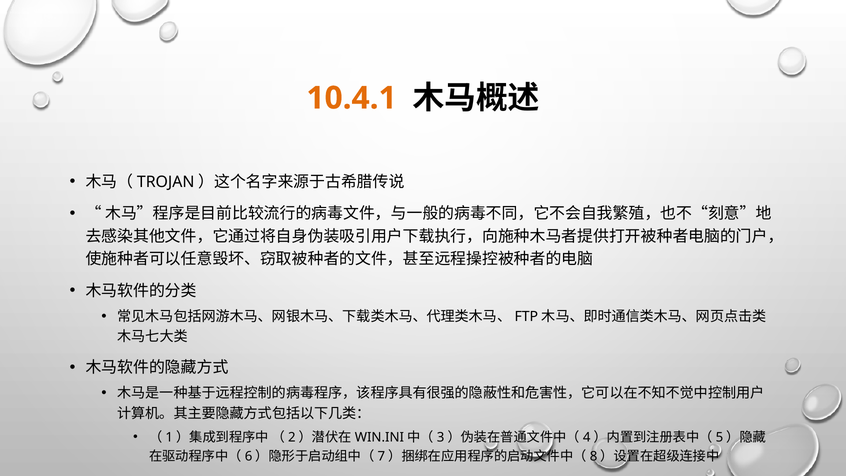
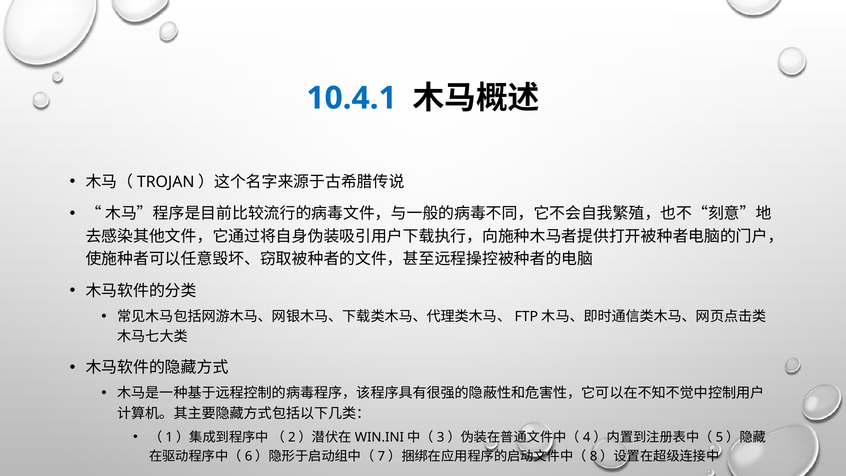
10.4.1 colour: orange -> blue
